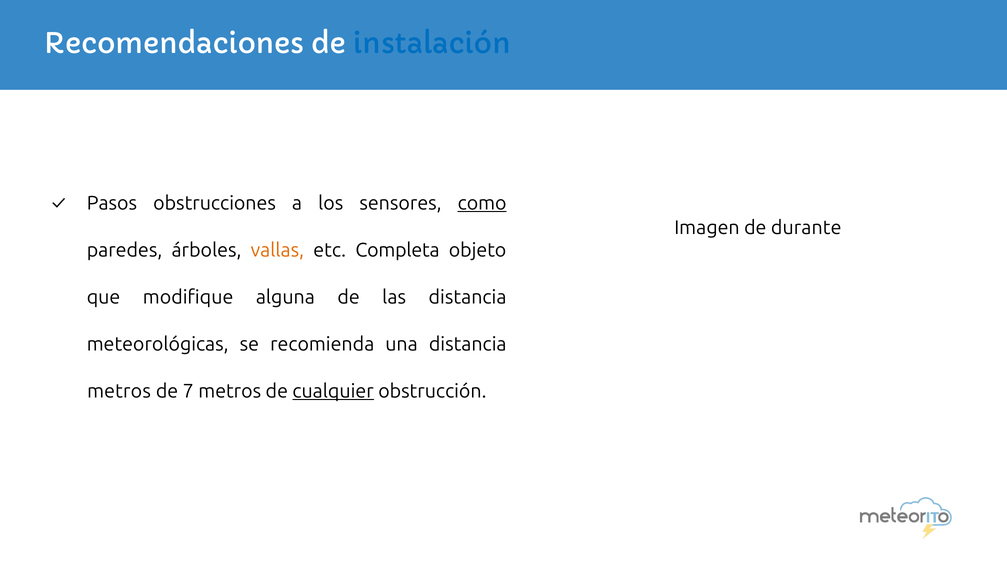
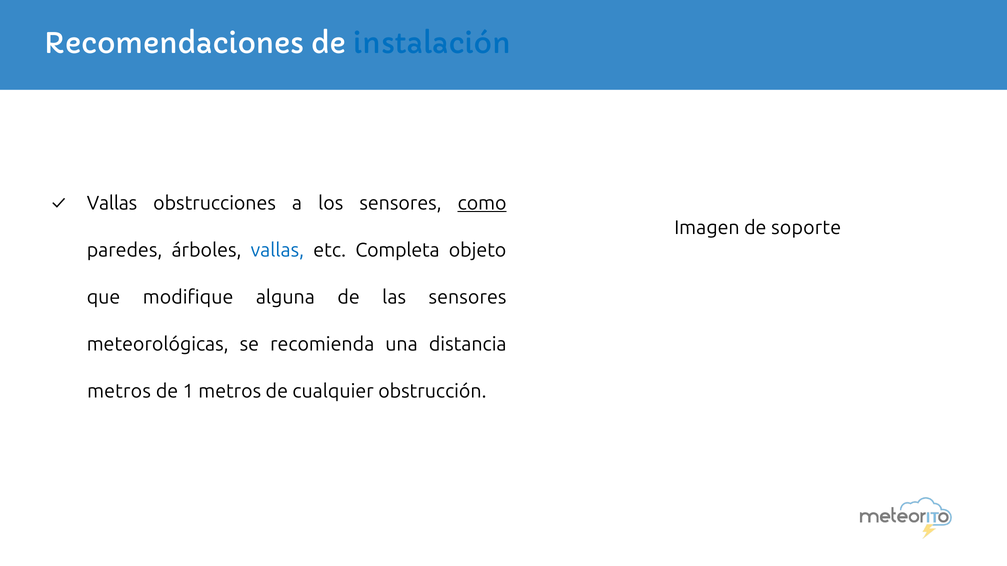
Pasos at (112, 203): Pasos -> Vallas
durante: durante -> soporte
vallas at (277, 250) colour: orange -> blue
las distancia: distancia -> sensores
7: 7 -> 1
cualquier underline: present -> none
